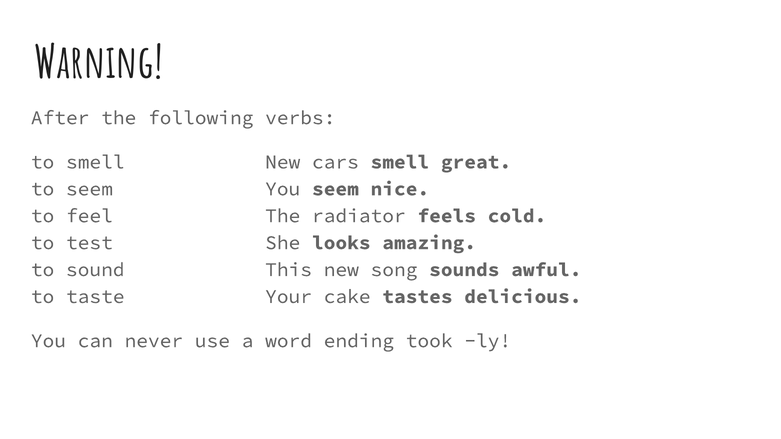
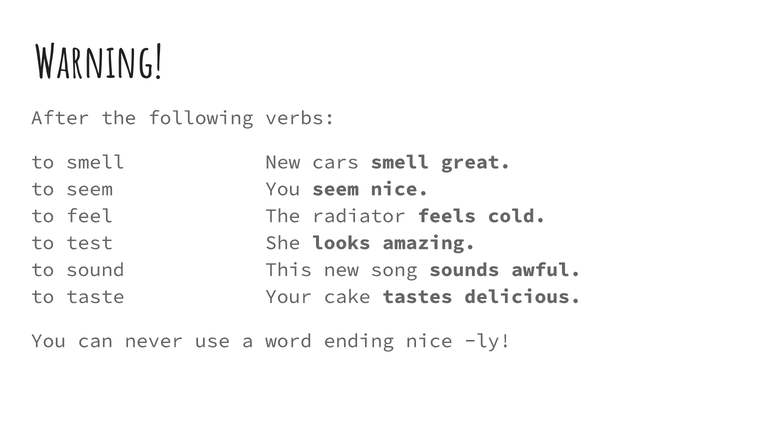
ending took: took -> nice
